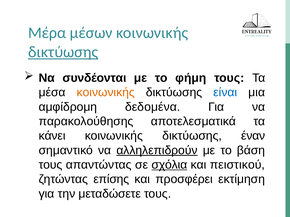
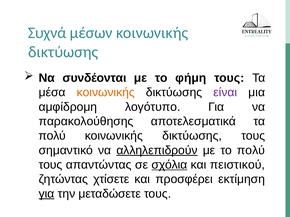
Μέρα: Μέρα -> Συχνά
δικτύωσης at (63, 52) underline: present -> none
είναι colour: blue -> purple
δεδομένα: δεδομένα -> λογότυπο
κάνει at (52, 136): κάνει -> πολύ
δικτύωσης έναν: έναν -> τους
το βάση: βάση -> πολύ
επίσης: επίσης -> χτίσετε
για at (47, 194) underline: none -> present
